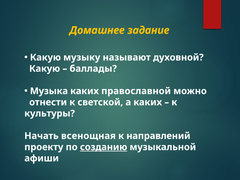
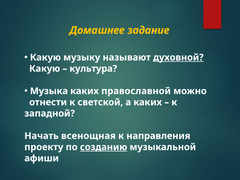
духовной underline: none -> present
баллады: баллады -> культура
культуры: культуры -> западной
направлений: направлений -> направления
